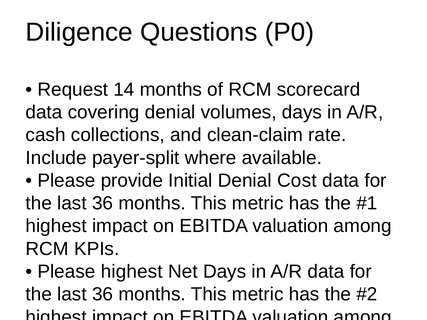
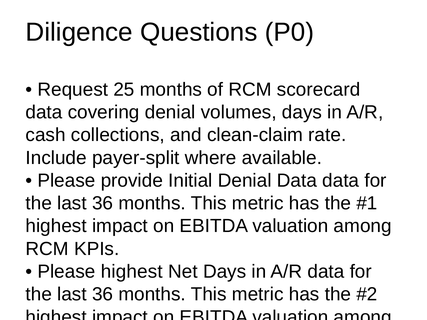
14: 14 -> 25
Denial Cost: Cost -> Data
